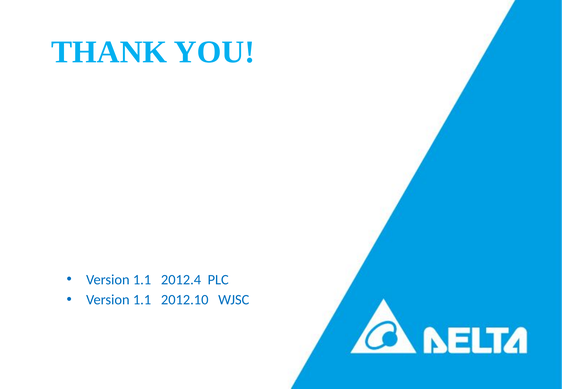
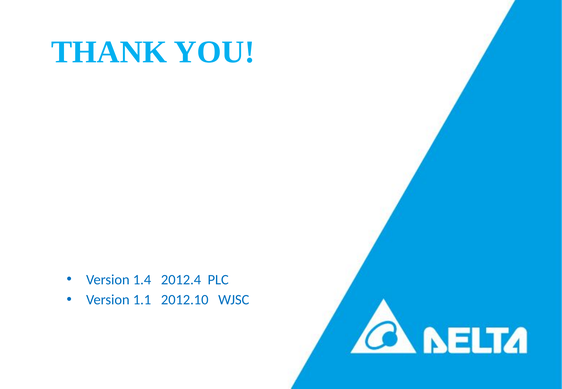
1.1 at (142, 280): 1.1 -> 1.4
